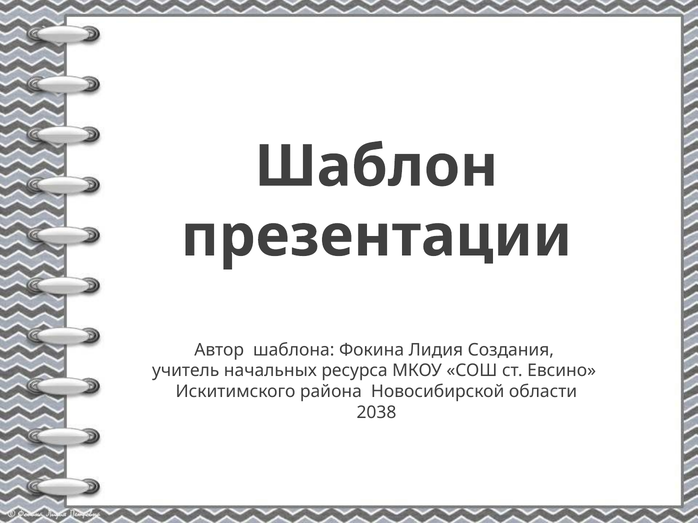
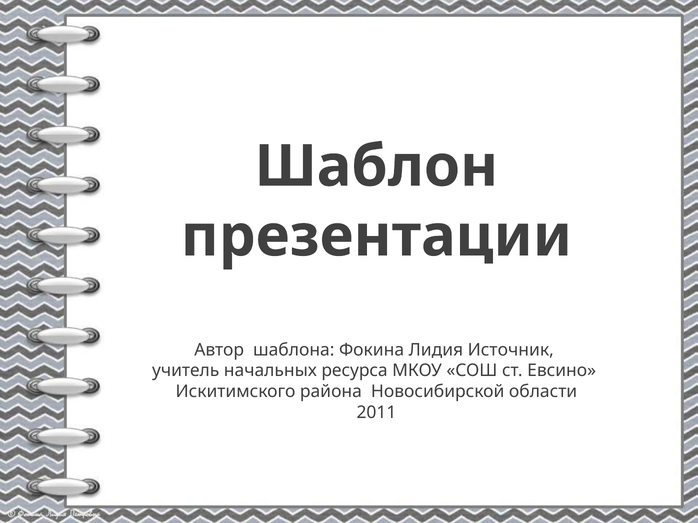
Создания: Создания -> Источник
2038: 2038 -> 2011
